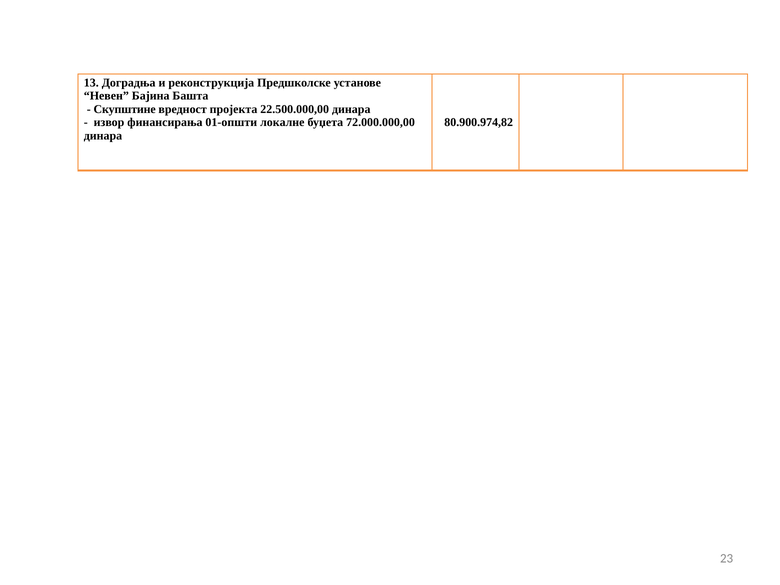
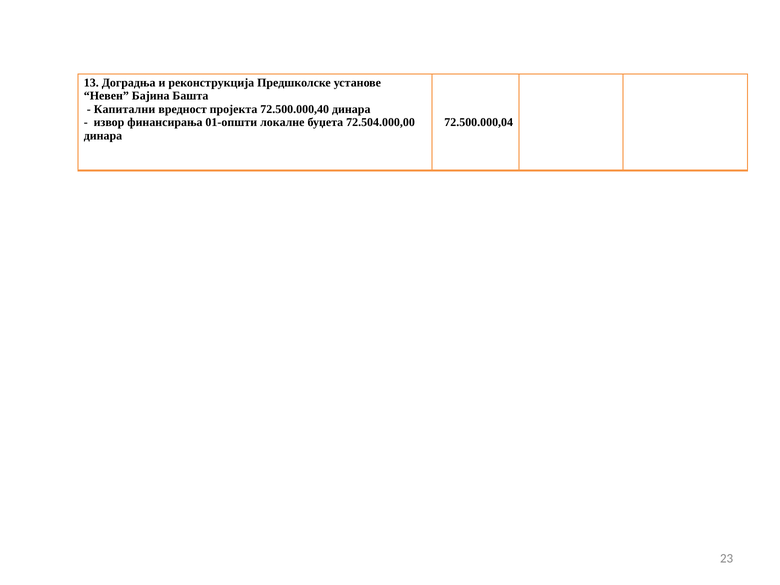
Скупштине: Скупштине -> Капитални
22.500.000,00: 22.500.000,00 -> 72.500.000,40
72.000.000,00: 72.000.000,00 -> 72.504.000,00
80.900.974,82: 80.900.974,82 -> 72.500.000,04
